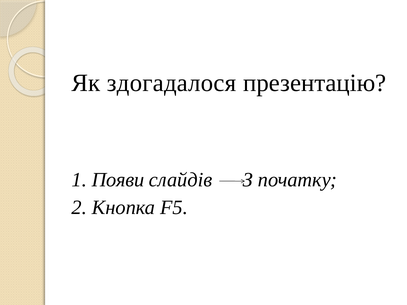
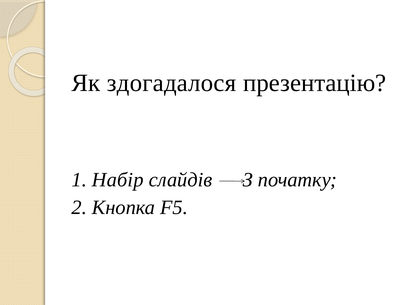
Появи: Появи -> Набір
